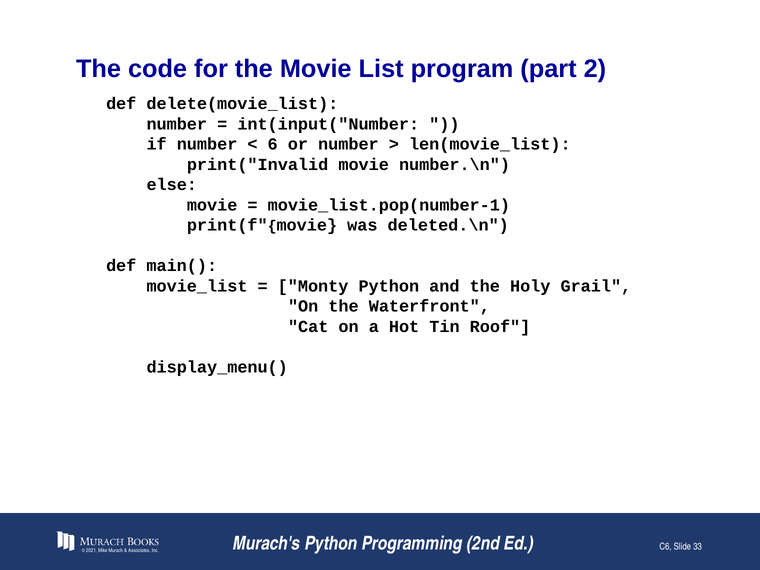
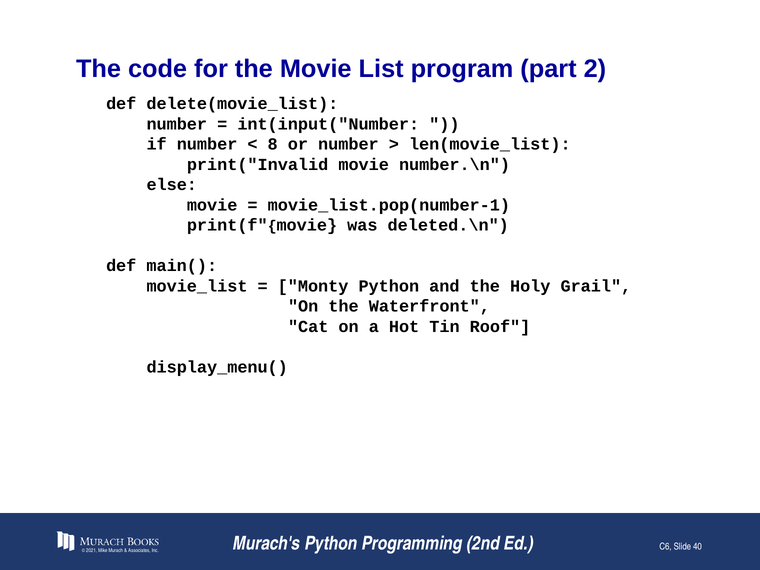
6: 6 -> 8
33: 33 -> 40
